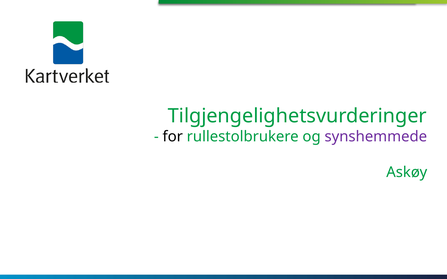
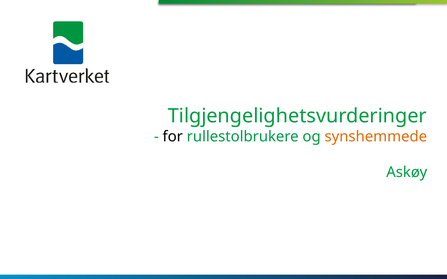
synshemmede colour: purple -> orange
